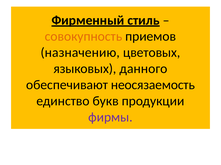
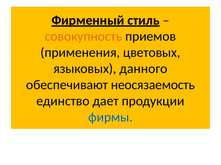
назначению: назначению -> применения
букв: букв -> дает
фирмы colour: purple -> blue
